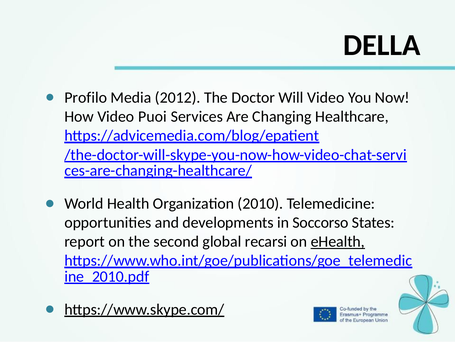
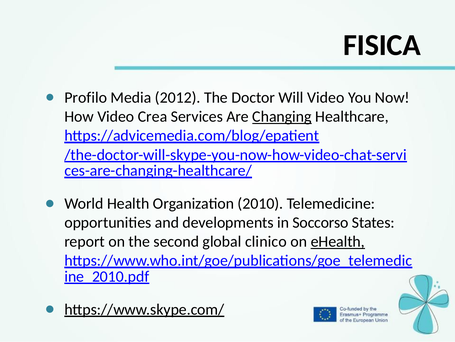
DELLA: DELLA -> FISICA
Puoi: Puoi -> Crea
Changing underline: none -> present
recarsi: recarsi -> clinico
